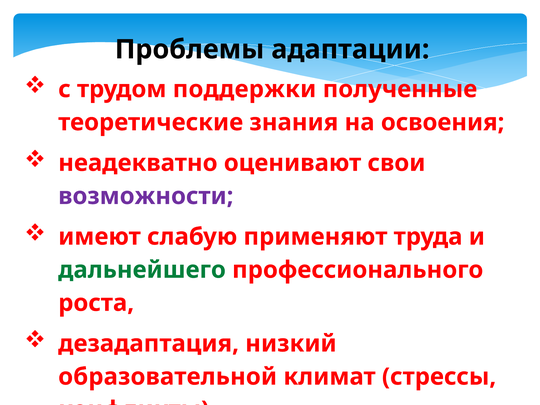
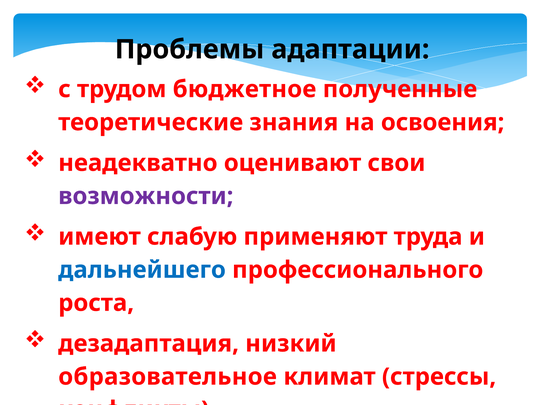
поддержки: поддержки -> бюджетное
дальнейшего colour: green -> blue
образовательной: образовательной -> образовательное
